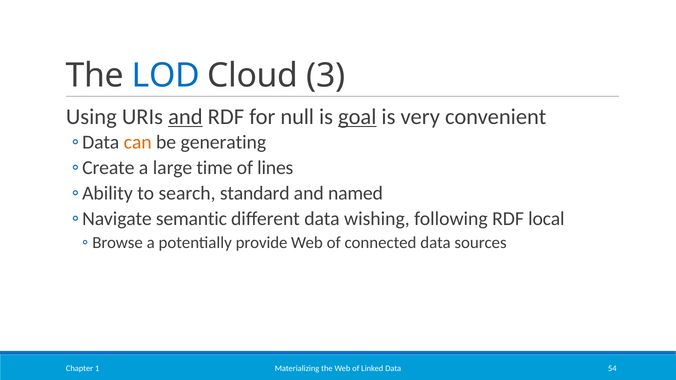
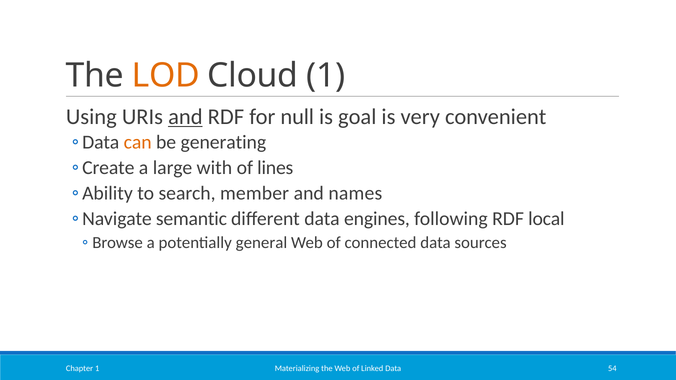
LOD colour: blue -> orange
Cloud 3: 3 -> 1
goal underline: present -> none
time: time -> with
standard: standard -> member
named: named -> names
wishing: wishing -> engines
provide: provide -> general
